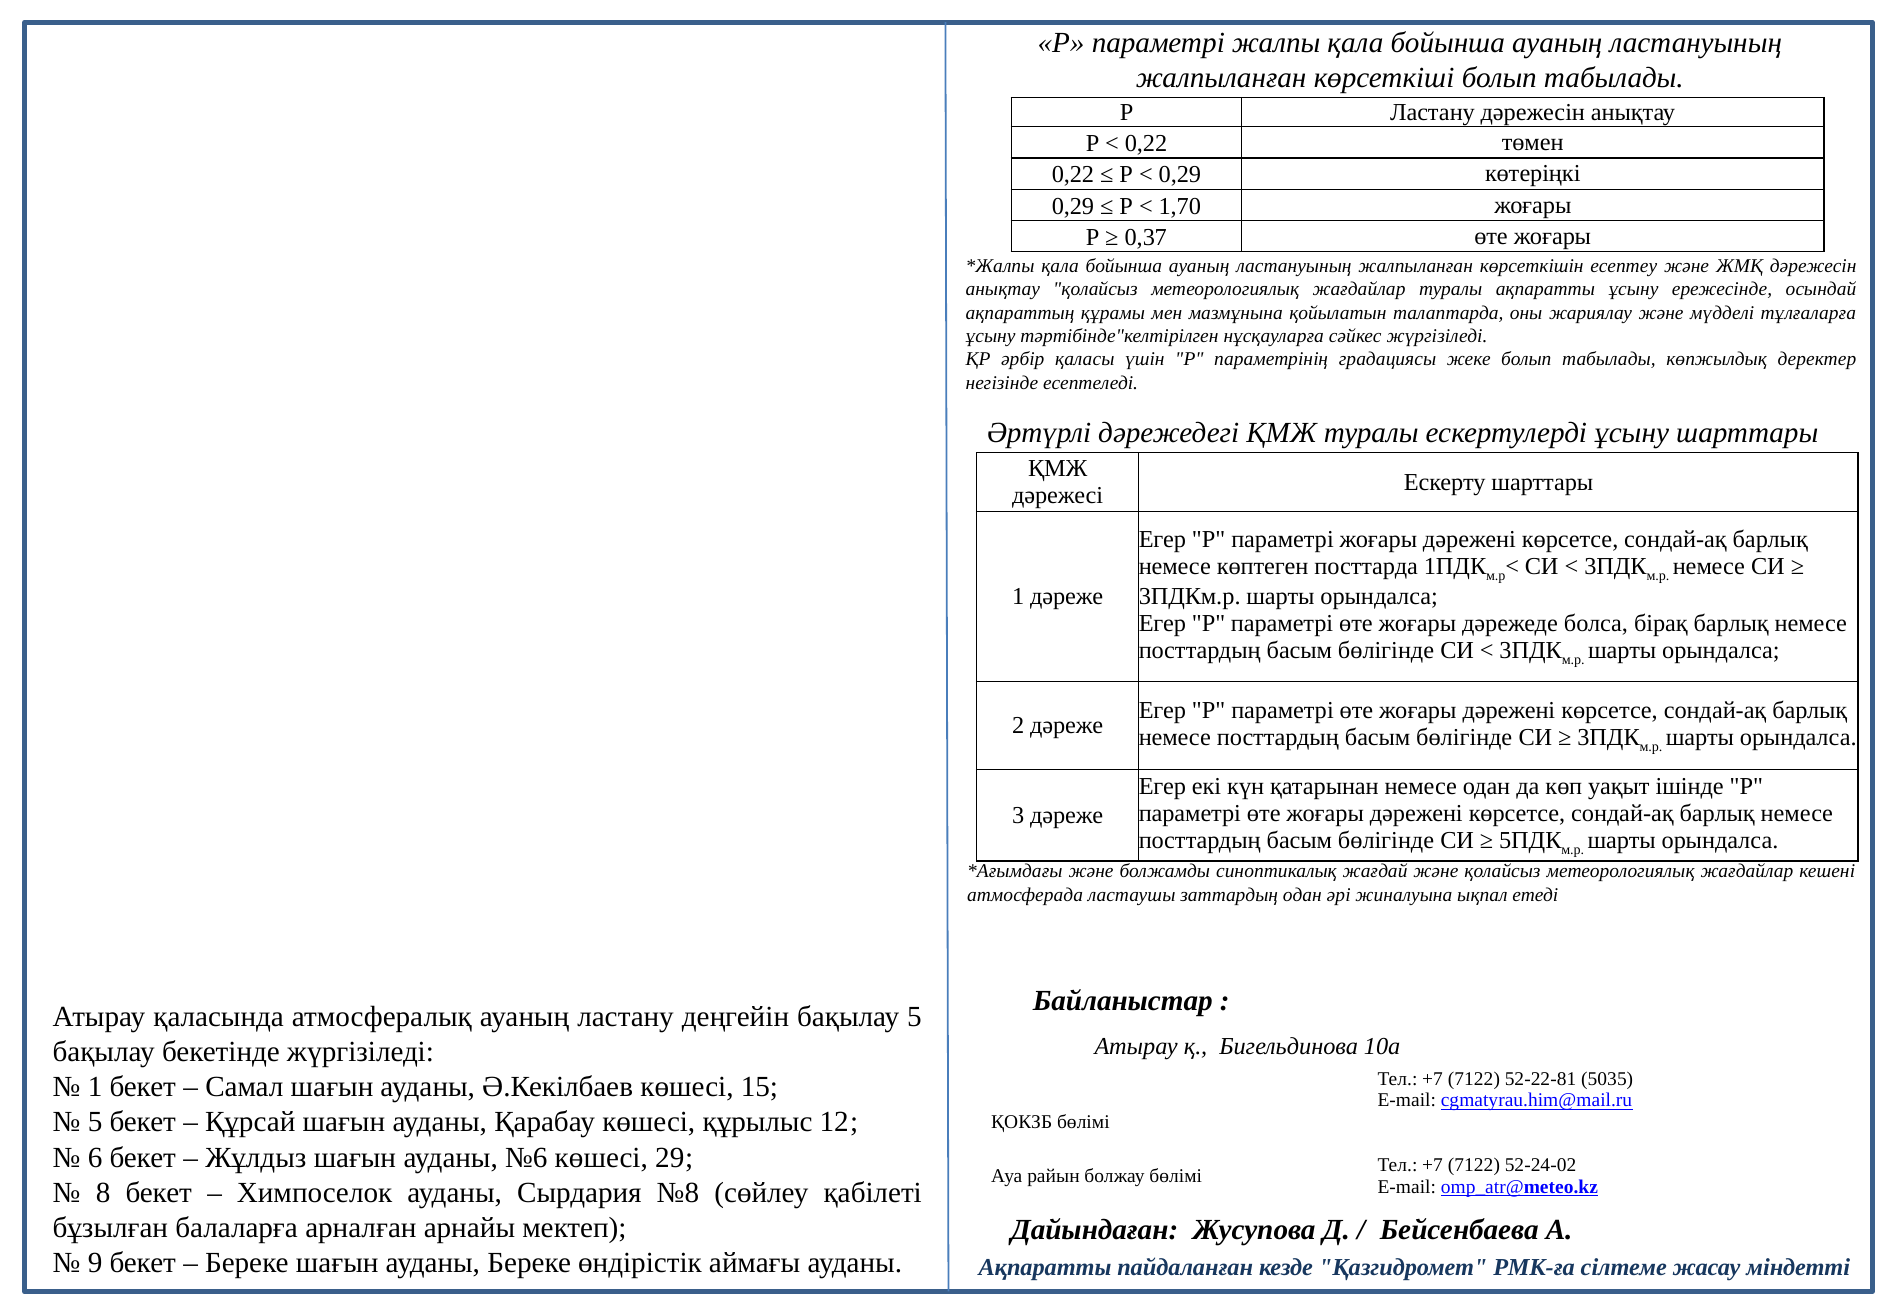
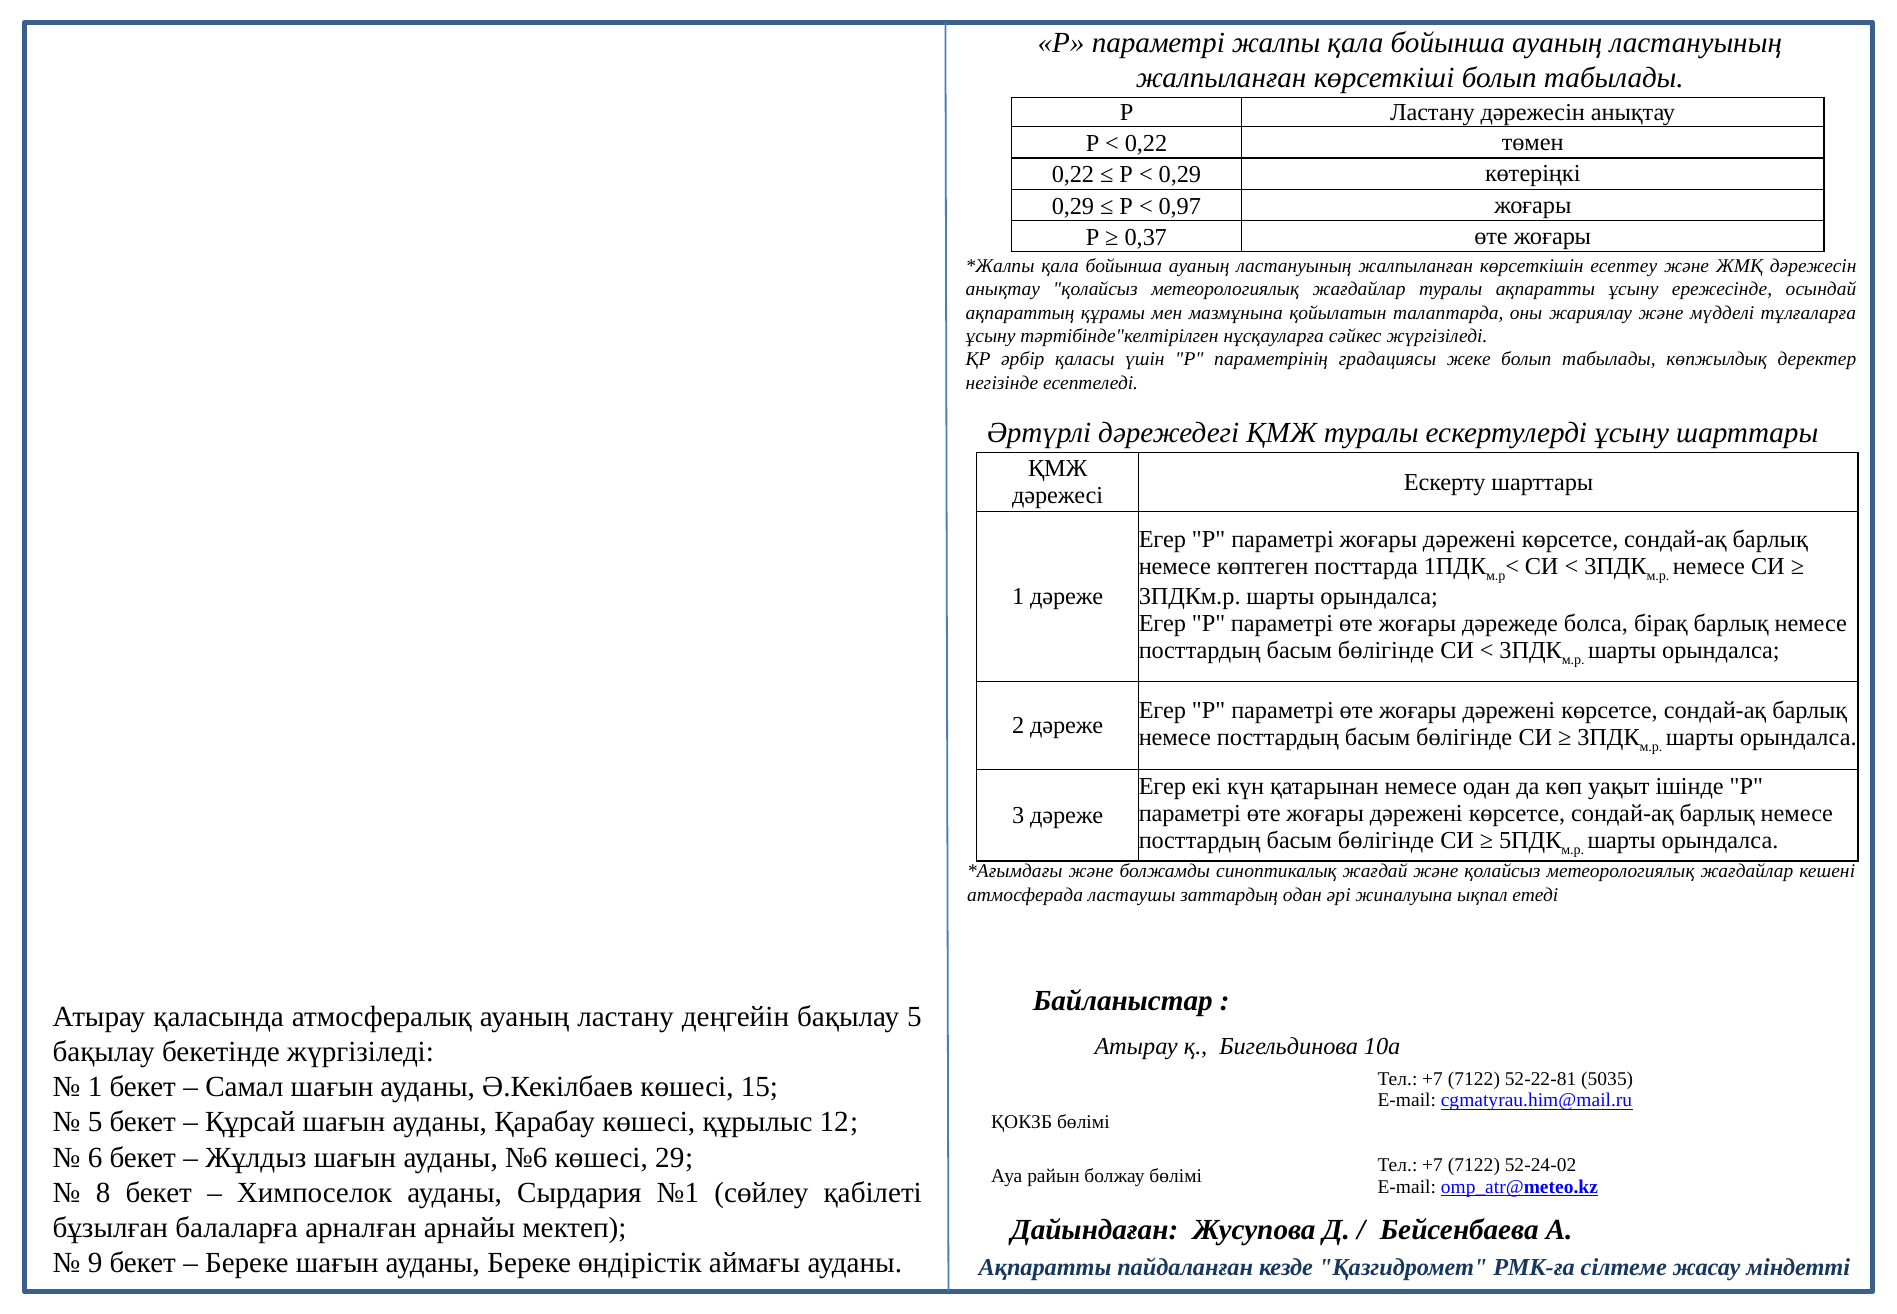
1,70: 1,70 -> 0,97
№8: №8 -> №1
